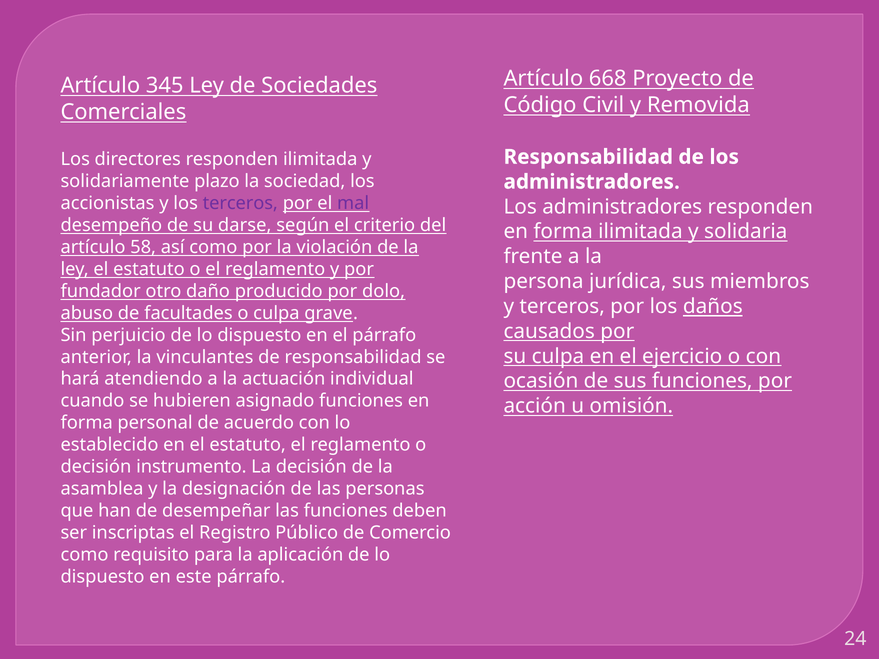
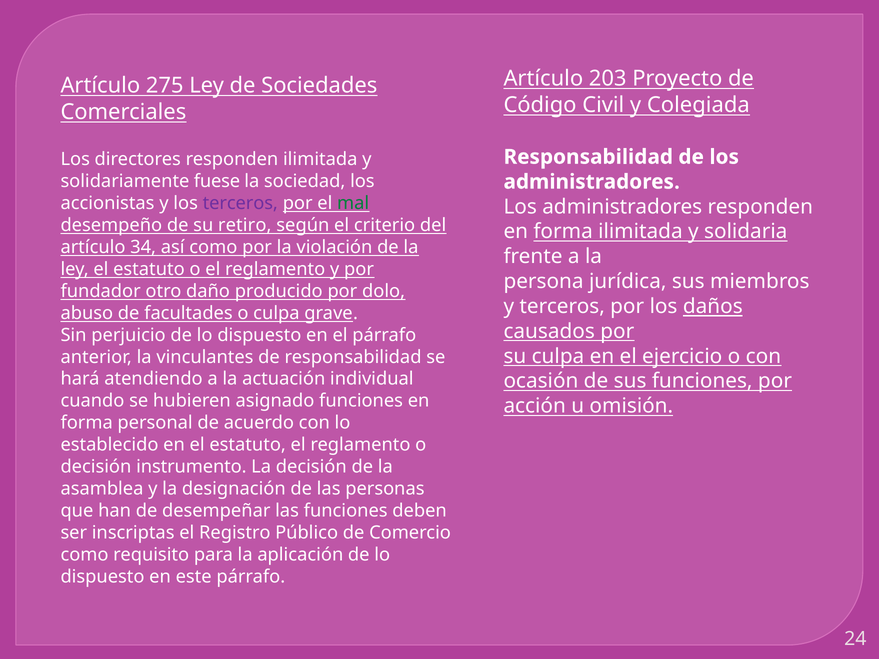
668: 668 -> 203
345: 345 -> 275
Removida: Removida -> Colegiada
plazo: plazo -> fuese
mal colour: purple -> green
darse: darse -> retiro
58: 58 -> 34
